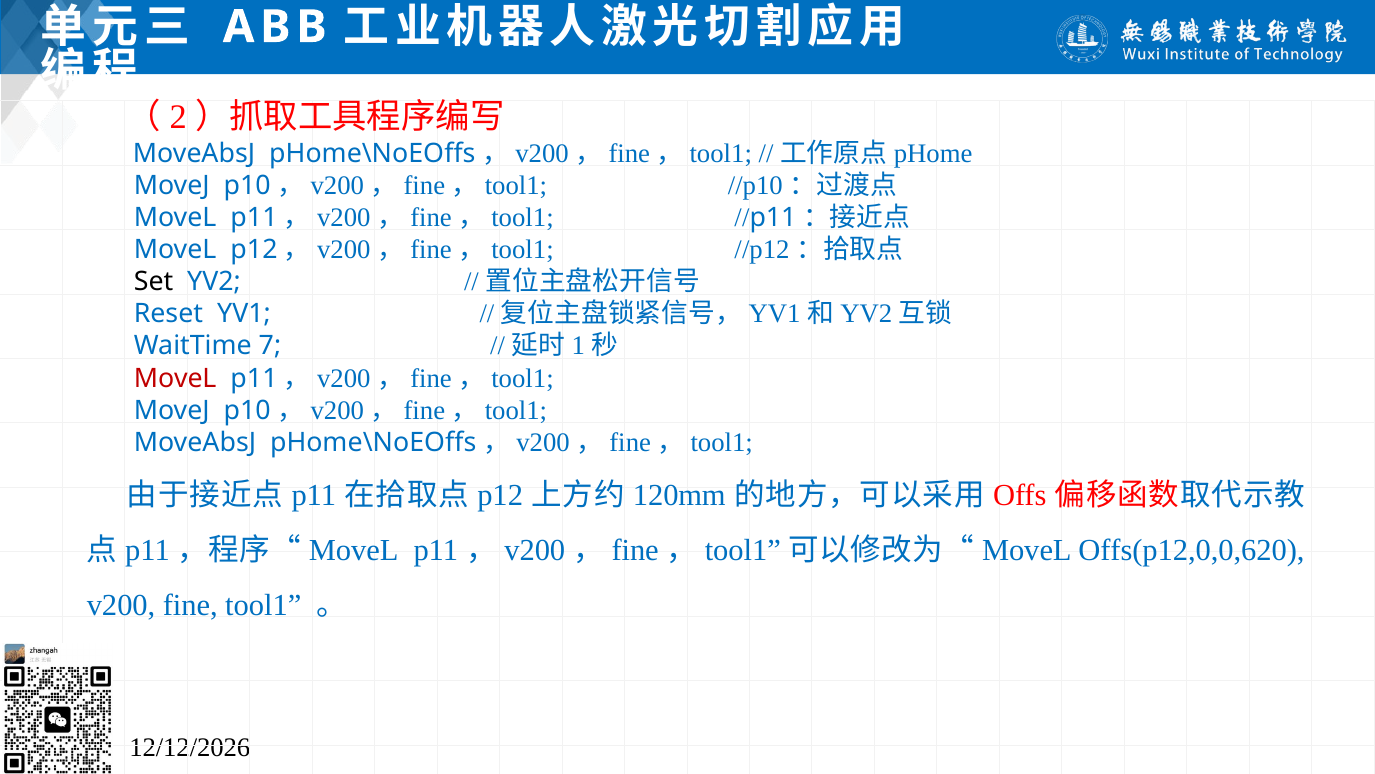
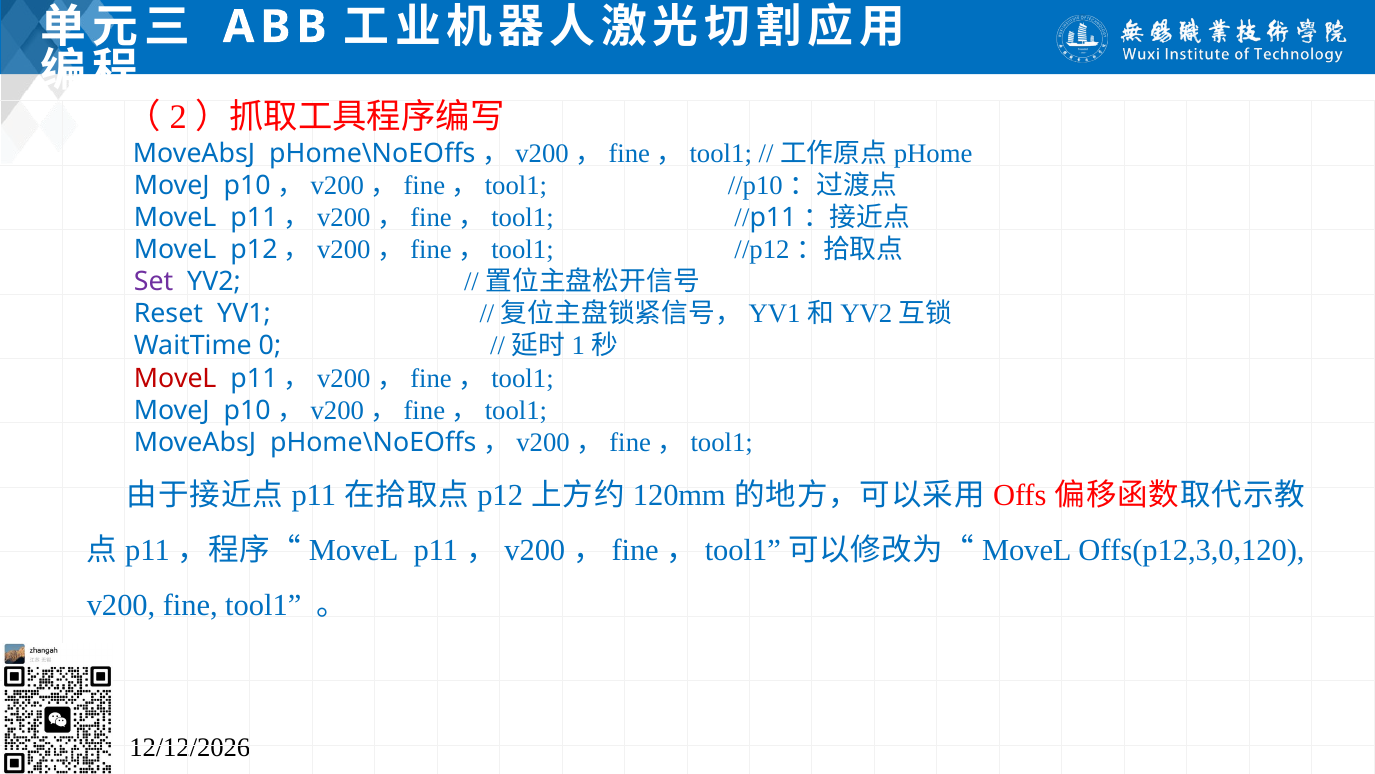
Set colour: black -> purple
7: 7 -> 0
Offs(p12,0,0,620: Offs(p12,0,0,620 -> Offs(p12,3,0,120
